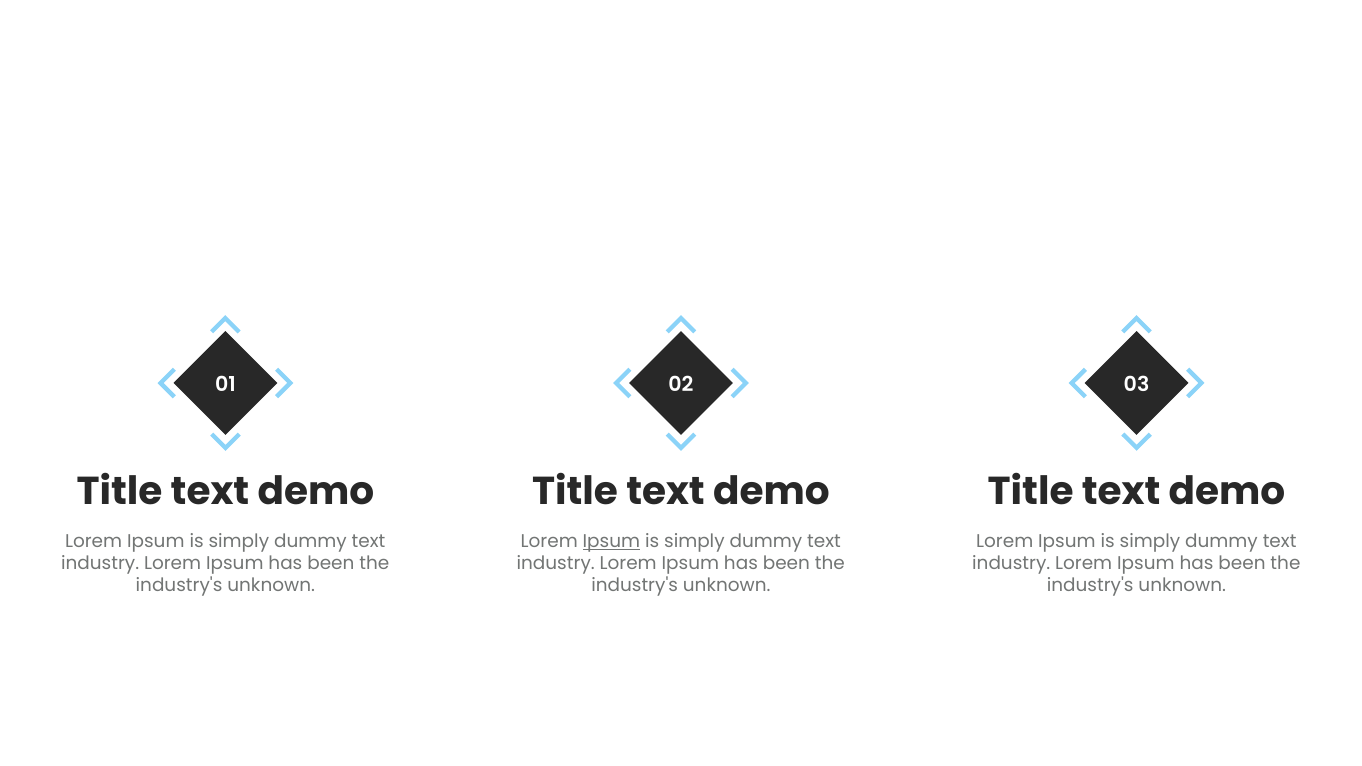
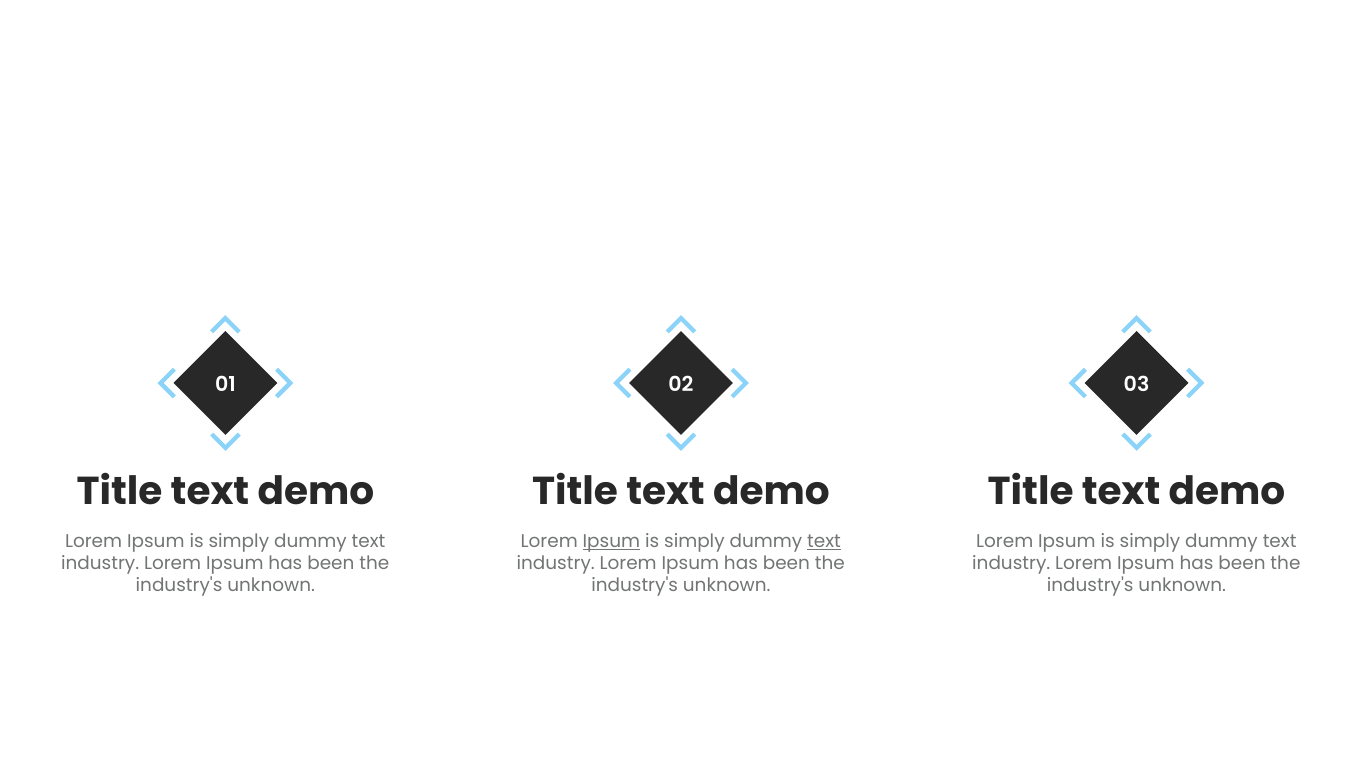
text at (824, 541) underline: none -> present
